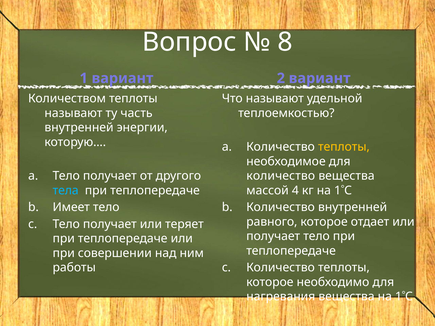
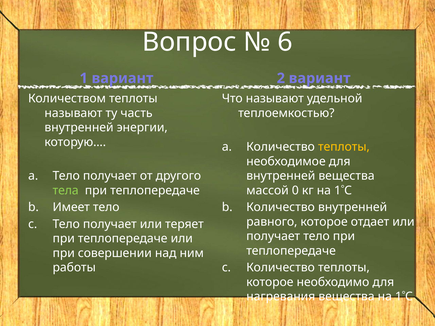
8: 8 -> 6
количество at (281, 176): количество -> внутренней
тела colour: light blue -> light green
4: 4 -> 0
